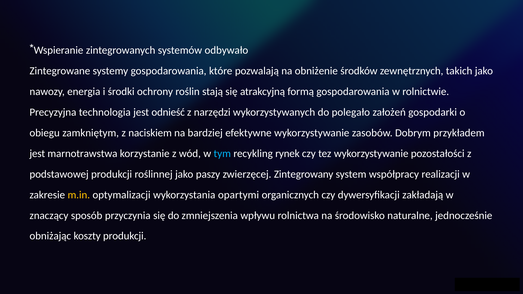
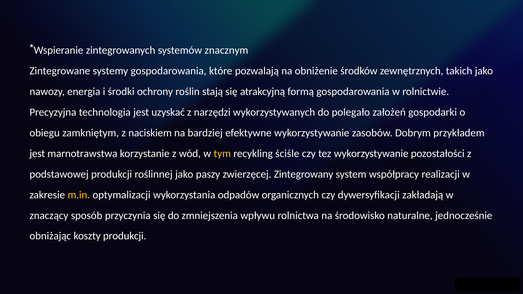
odbywało: odbywało -> znacznym
odnieść: odnieść -> uzyskać
tym colour: light blue -> yellow
rynek: rynek -> ściśle
opartymi: opartymi -> odpadów
